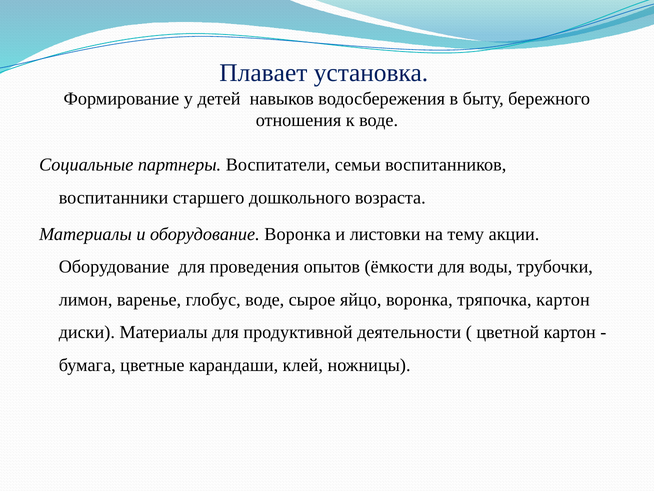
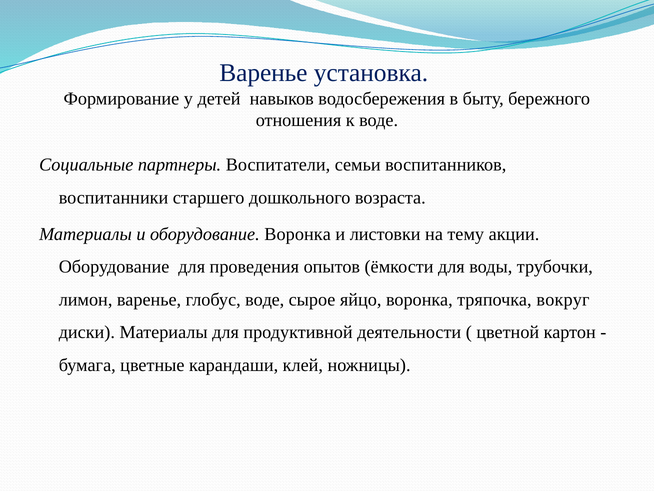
Плавает at (263, 73): Плавает -> Варенье
тряпочка картон: картон -> вокруг
